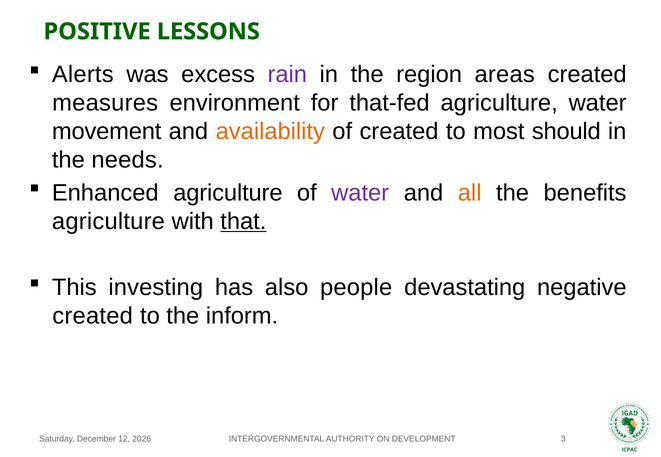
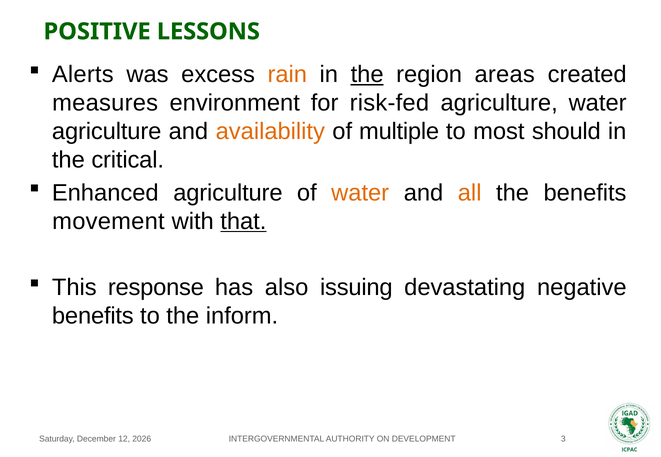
rain colour: purple -> orange
the at (367, 75) underline: none -> present
that-fed: that-fed -> risk-fed
movement at (107, 132): movement -> agriculture
of created: created -> multiple
needs: needs -> critical
water at (360, 193) colour: purple -> orange
agriculture at (108, 222): agriculture -> movement
investing: investing -> response
people: people -> issuing
created at (93, 316): created -> benefits
